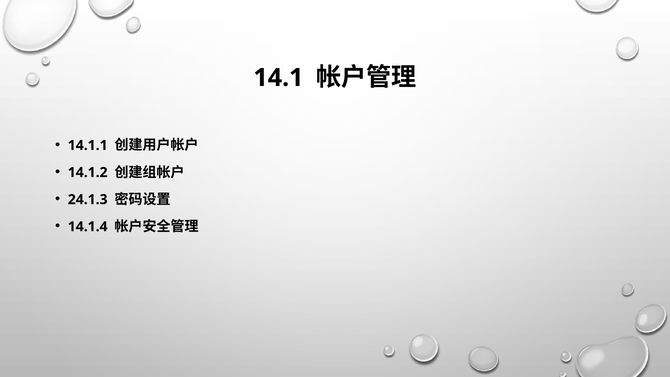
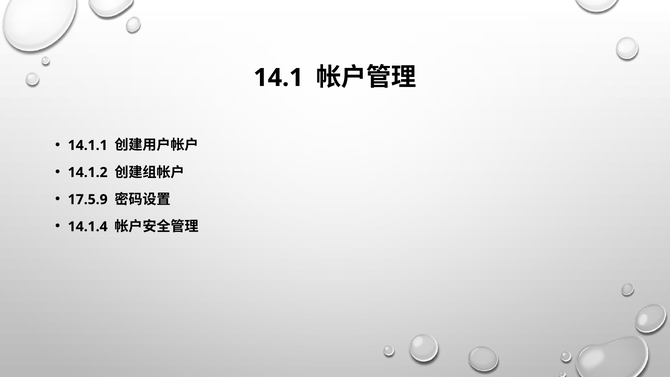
24.1.3: 24.1.3 -> 17.5.9
